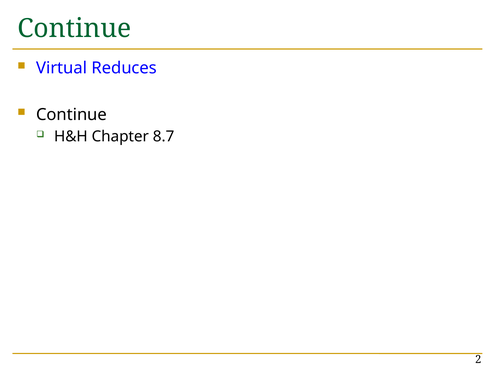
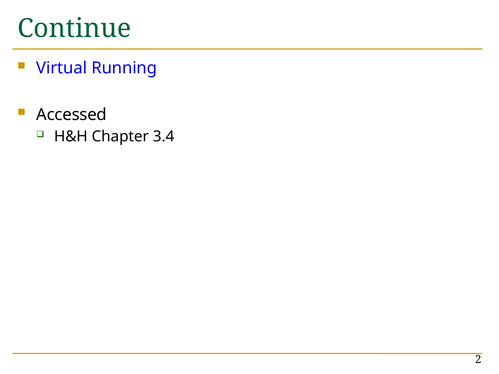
Reduces: Reduces -> Running
Continue at (72, 115): Continue -> Accessed
8.7: 8.7 -> 3.4
